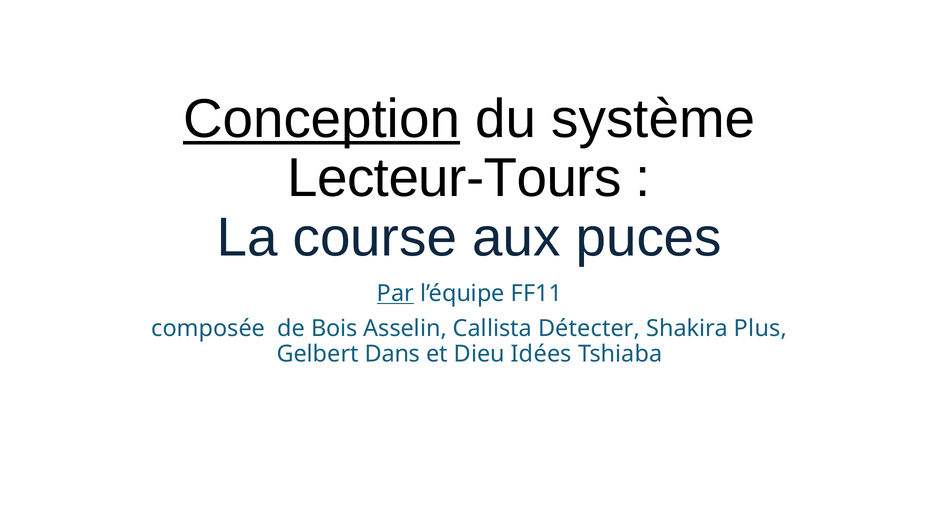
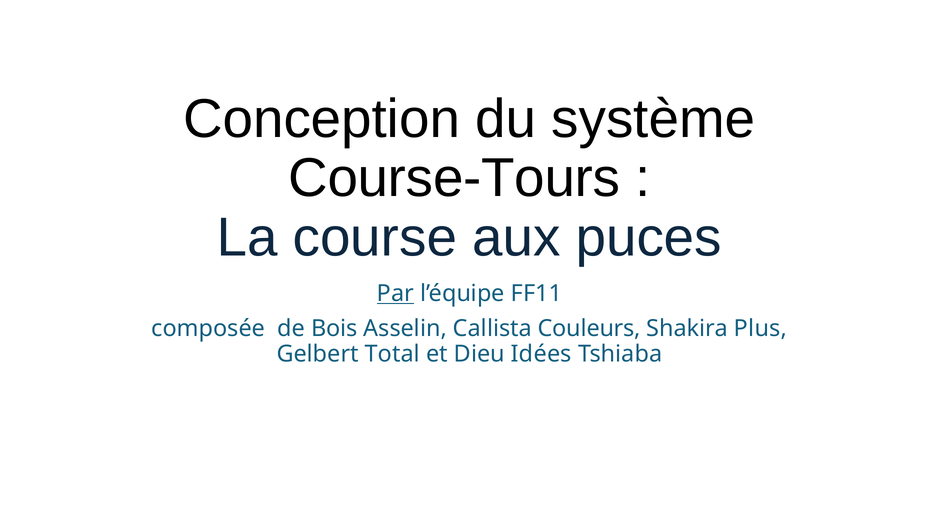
Conception underline: present -> none
Lecteur-Tours: Lecteur-Tours -> Course-Tours
Détecter: Détecter -> Couleurs
Dans: Dans -> Total
